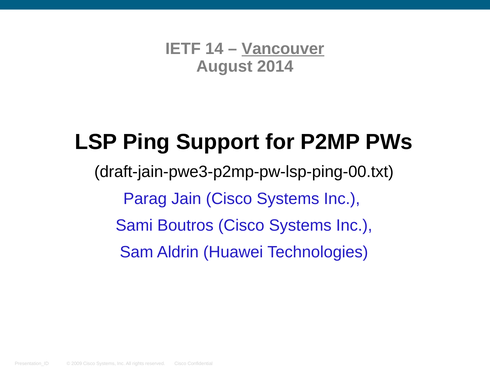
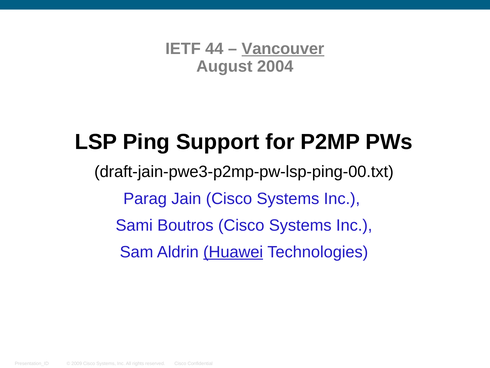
14: 14 -> 44
2014: 2014 -> 2004
Huawei underline: none -> present
